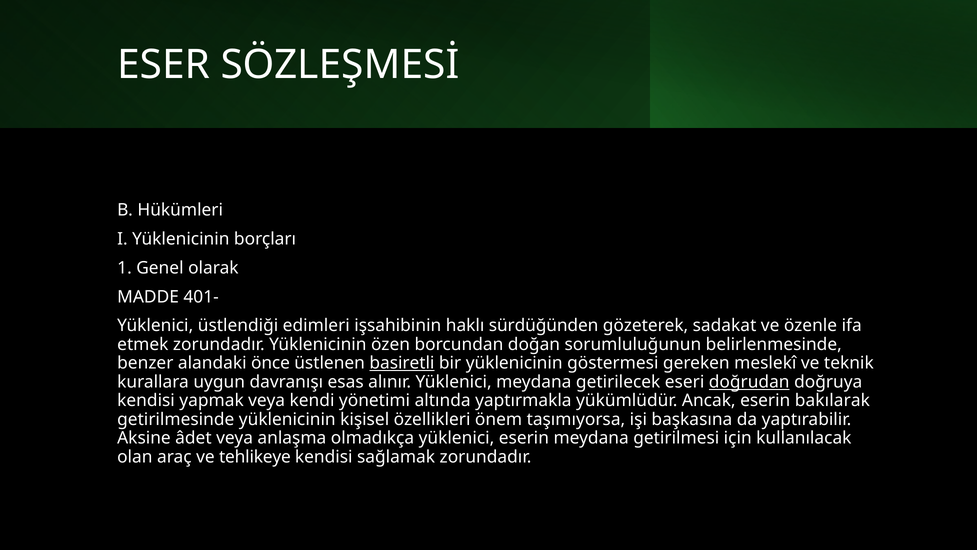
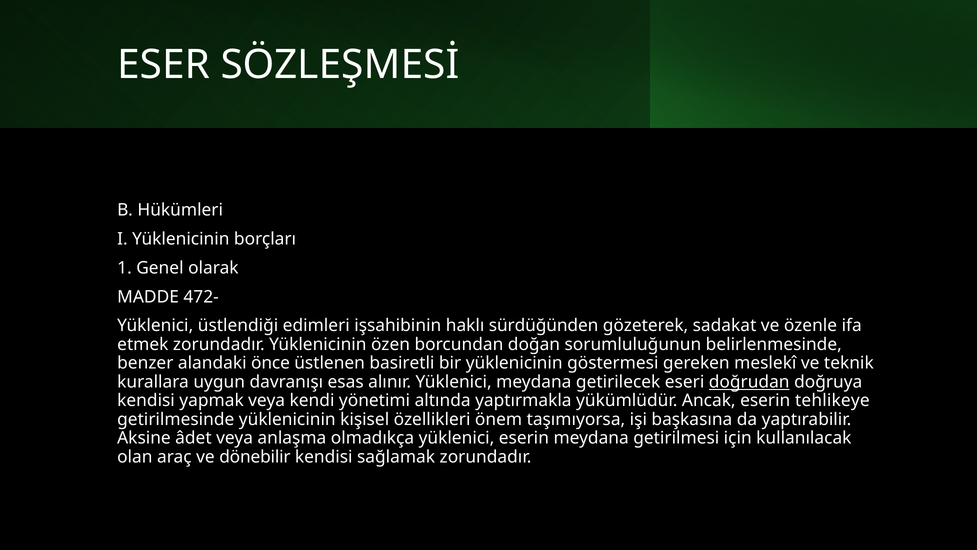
401-: 401- -> 472-
basiretli underline: present -> none
bakılarak: bakılarak -> tehlikeye
tehlikeye: tehlikeye -> dönebilir
